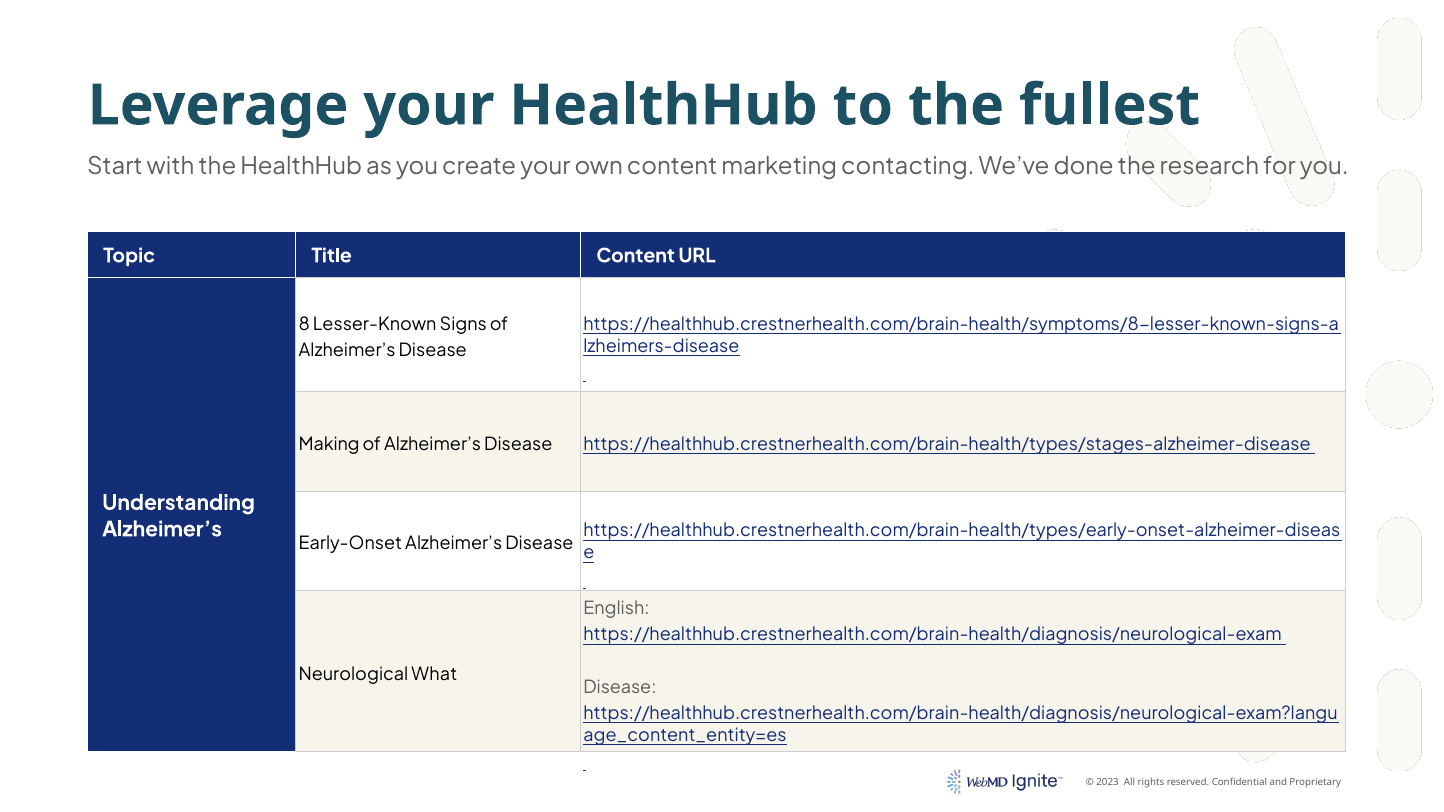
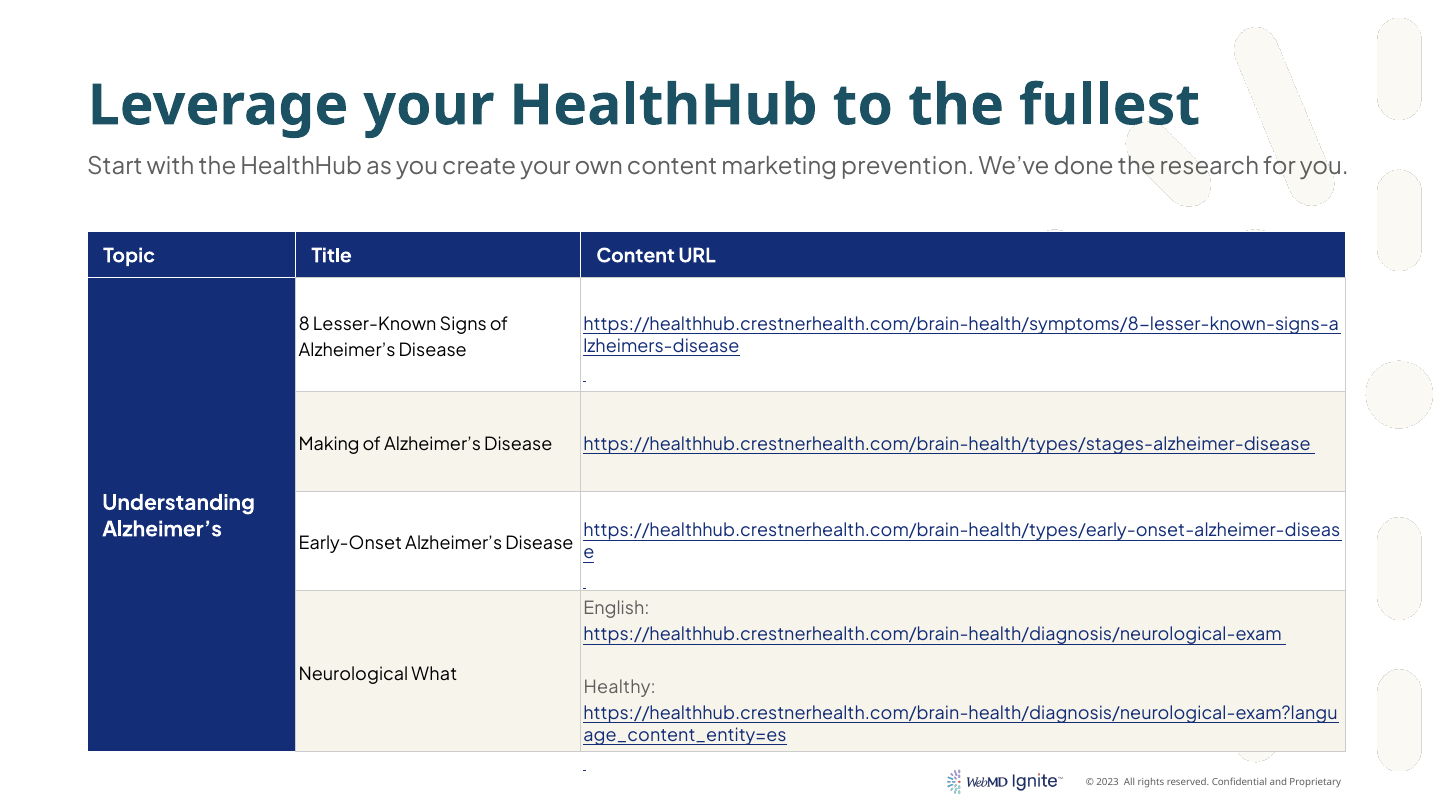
contacting: contacting -> prevention
Disease at (620, 687): Disease -> Healthy
